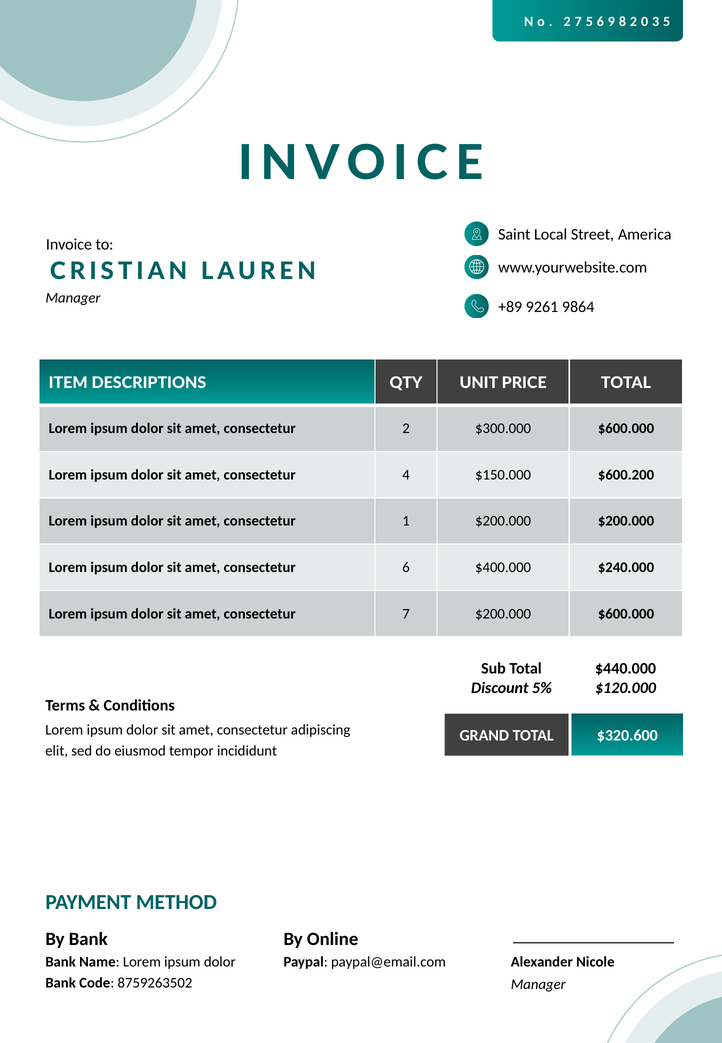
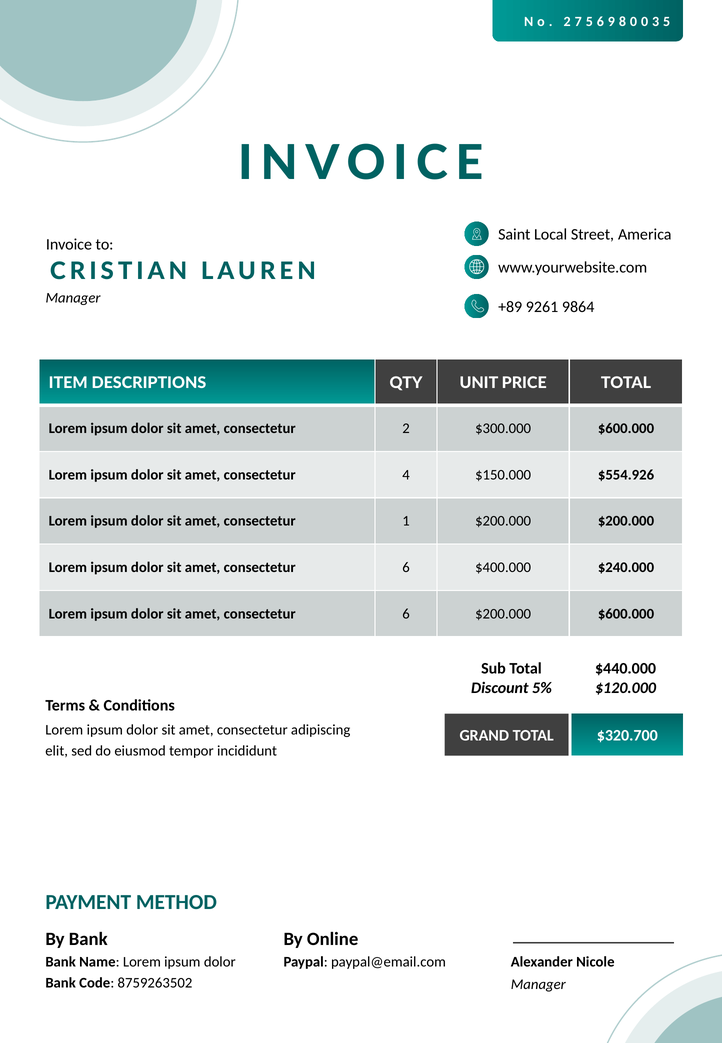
2 at (634, 21): 2 -> 0
$600.200: $600.200 -> $554.926
7 at (406, 614): 7 -> 6
$320.600: $320.600 -> $320.700
